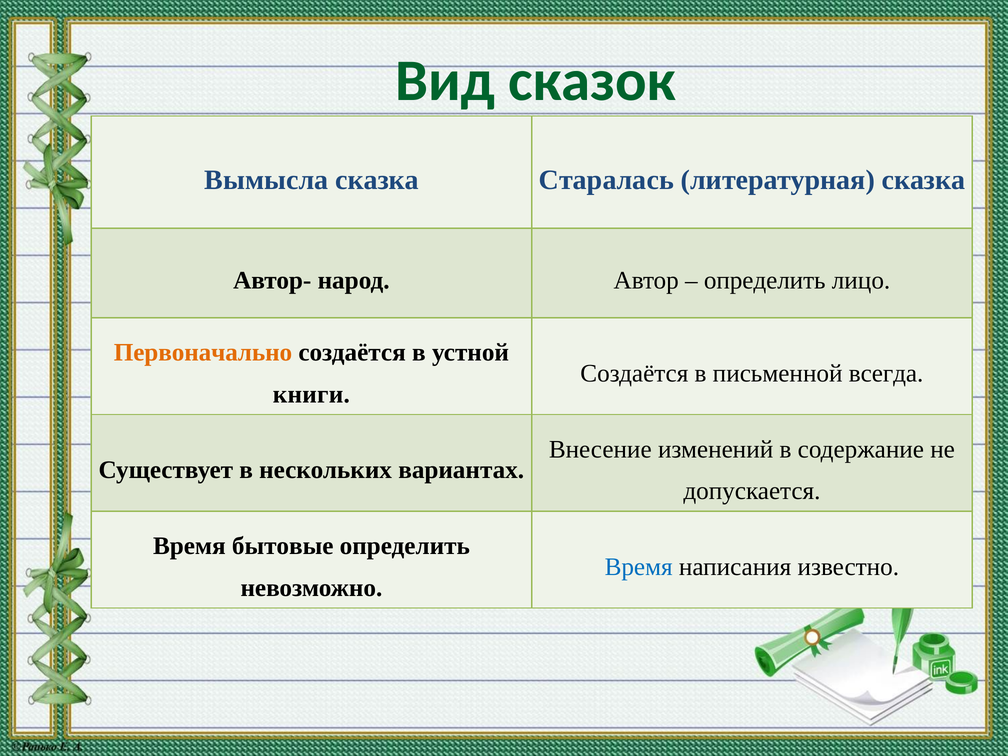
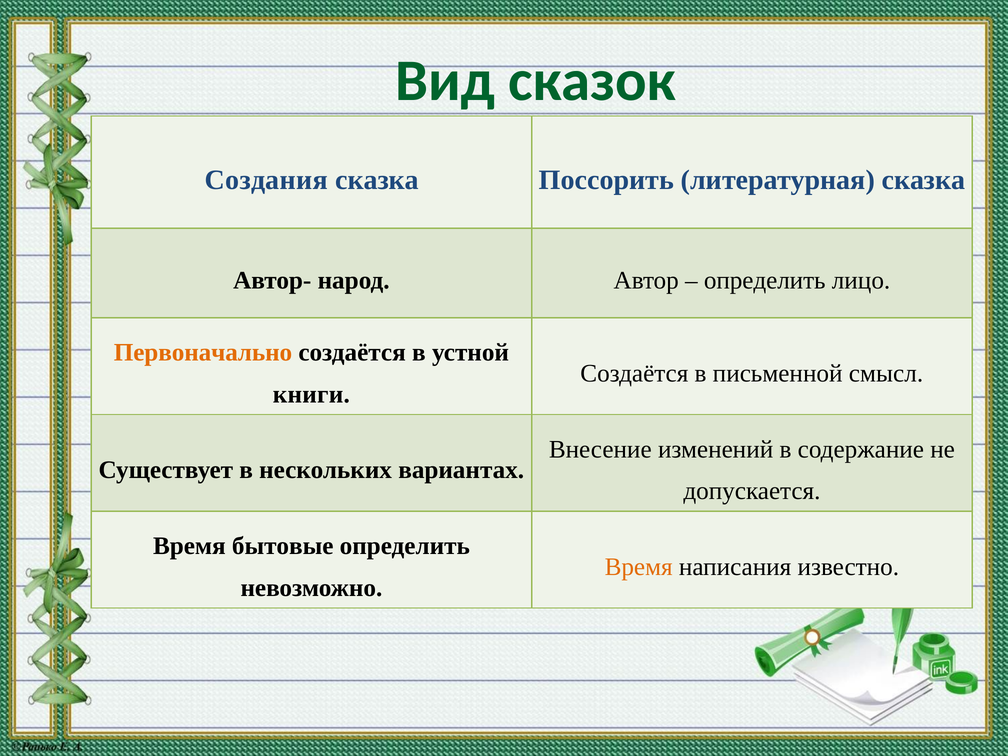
Вымысла: Вымысла -> Создания
Старалась: Старалась -> Поссорить
всегда: всегда -> смысл
Время at (639, 567) colour: blue -> orange
